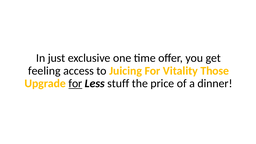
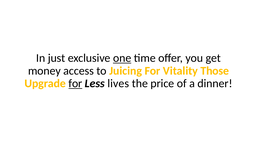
one underline: none -> present
feeling: feeling -> money
stuff: stuff -> lives
